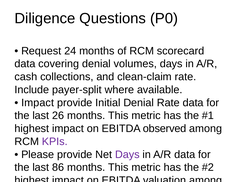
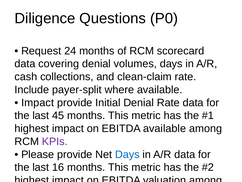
26: 26 -> 45
EBITDA observed: observed -> available
Days at (127, 154) colour: purple -> blue
86: 86 -> 16
